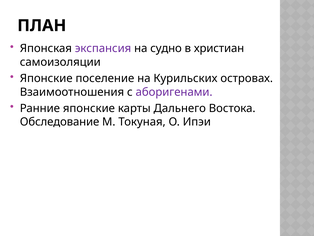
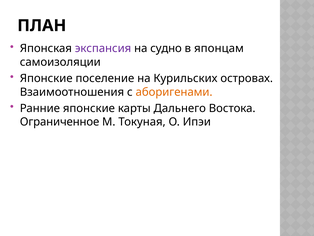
христиан: христиан -> японцам
аборигенами colour: purple -> orange
Обследование: Обследование -> Ограниченное
